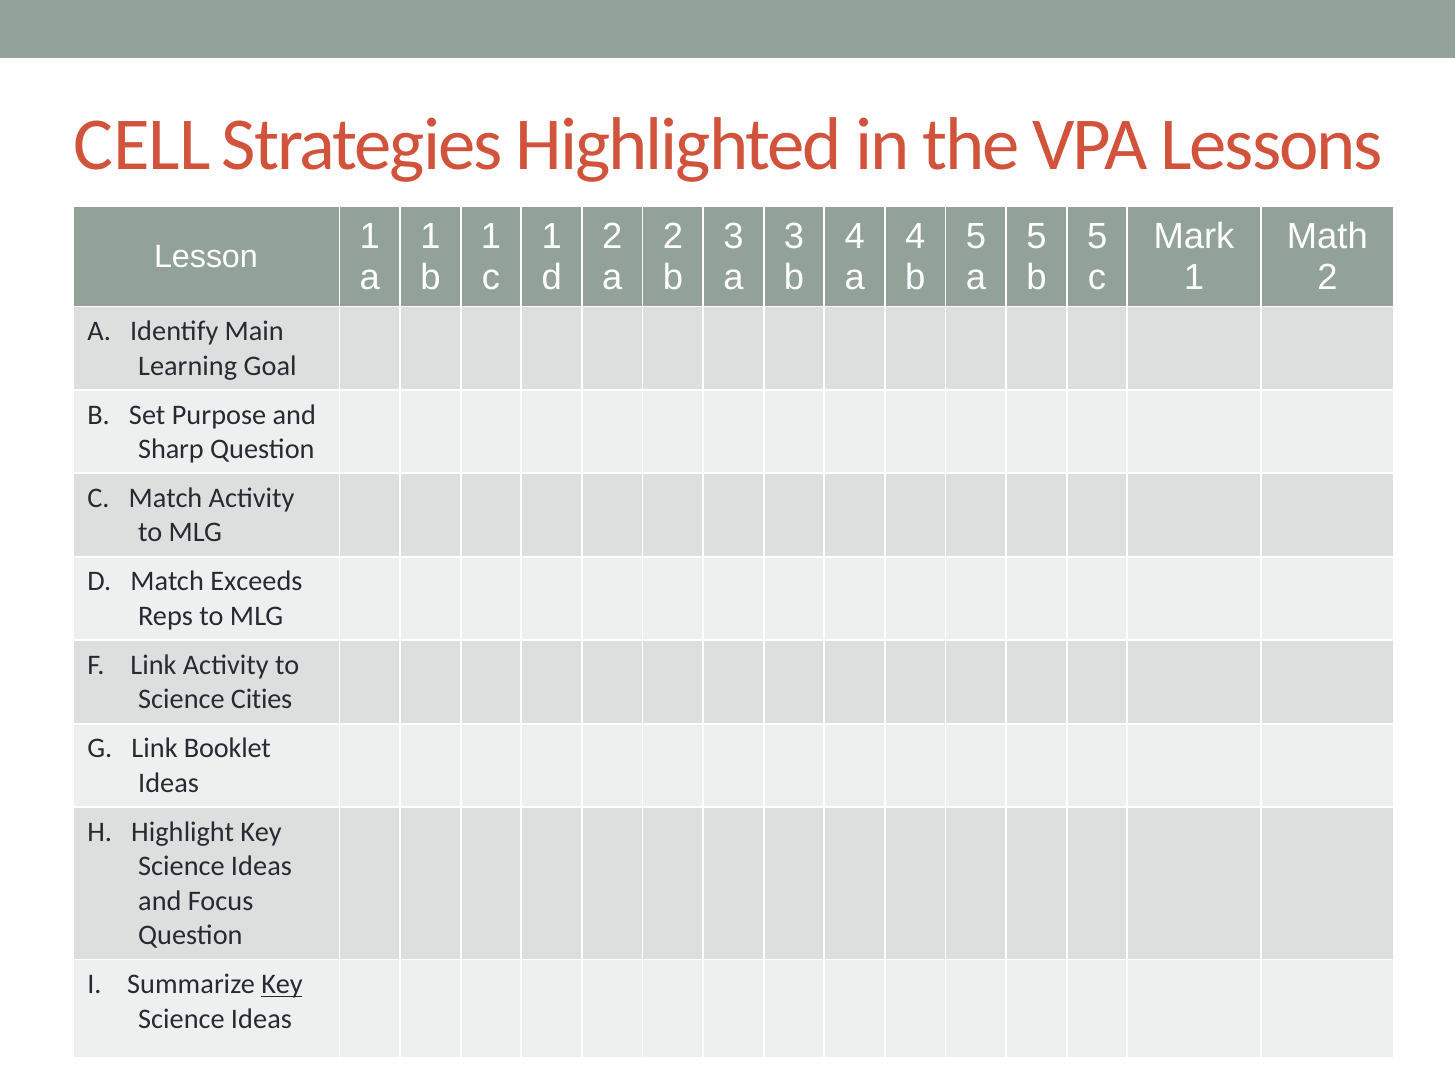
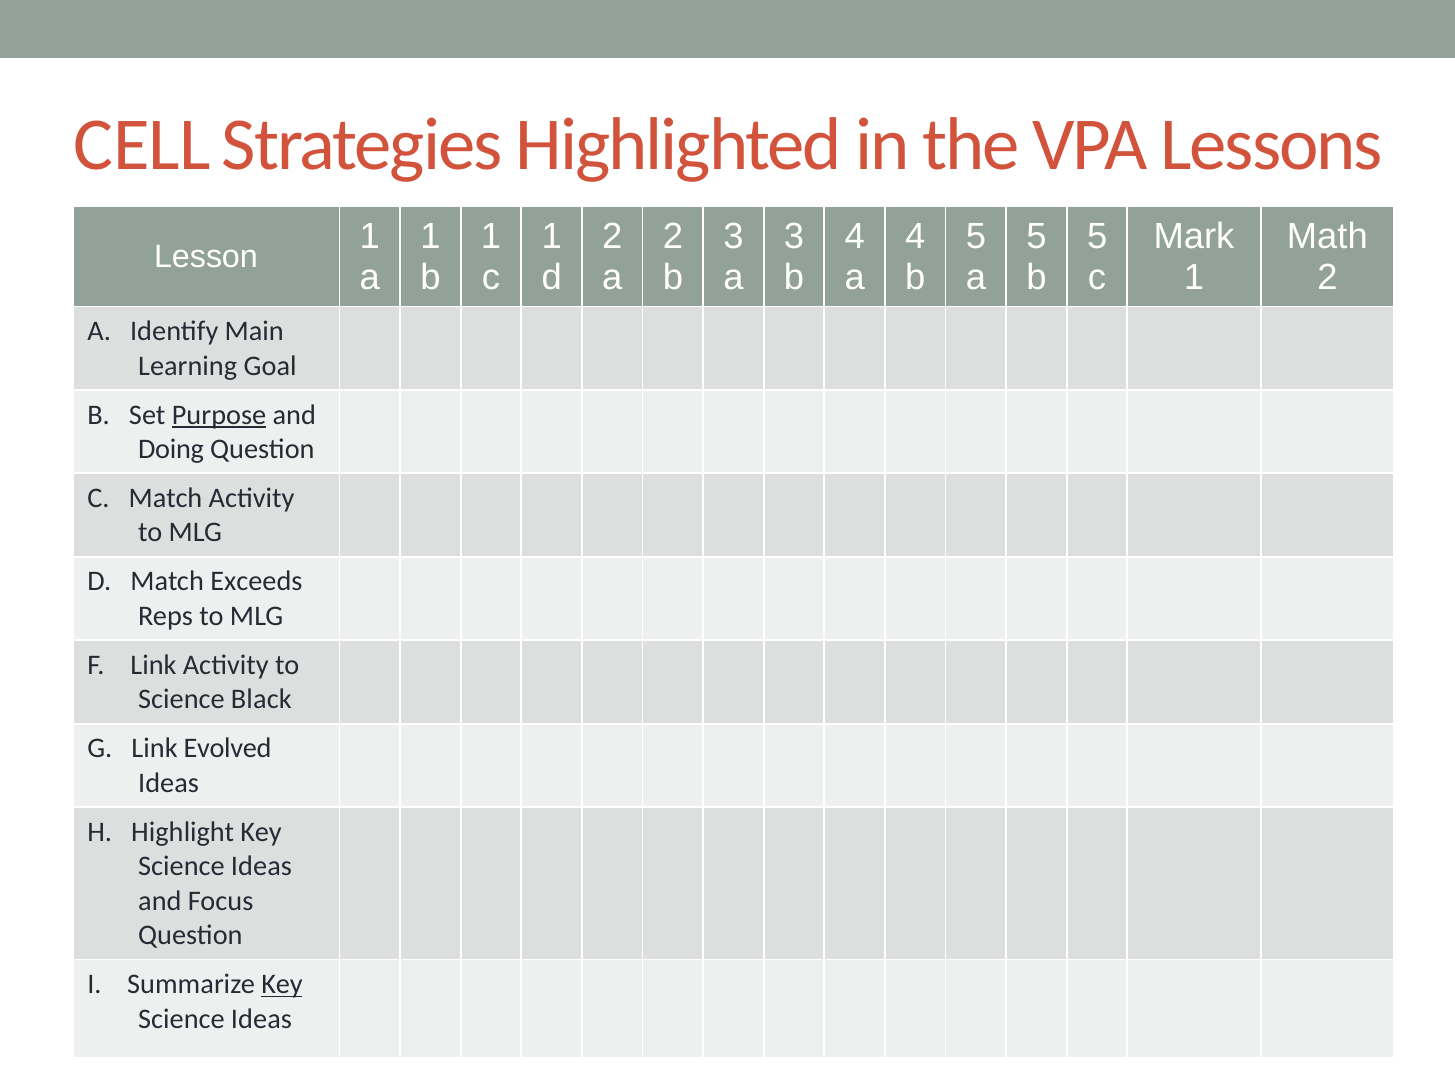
Purpose underline: none -> present
Sharp: Sharp -> Doing
Cities: Cities -> Black
Booklet: Booklet -> Evolved
